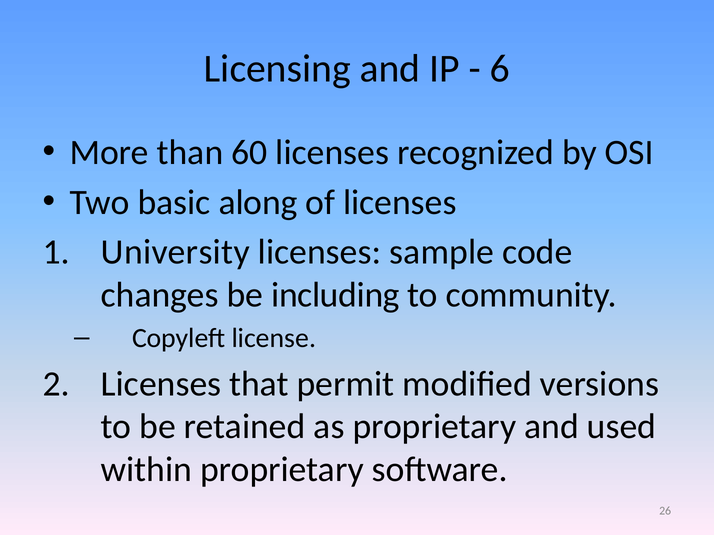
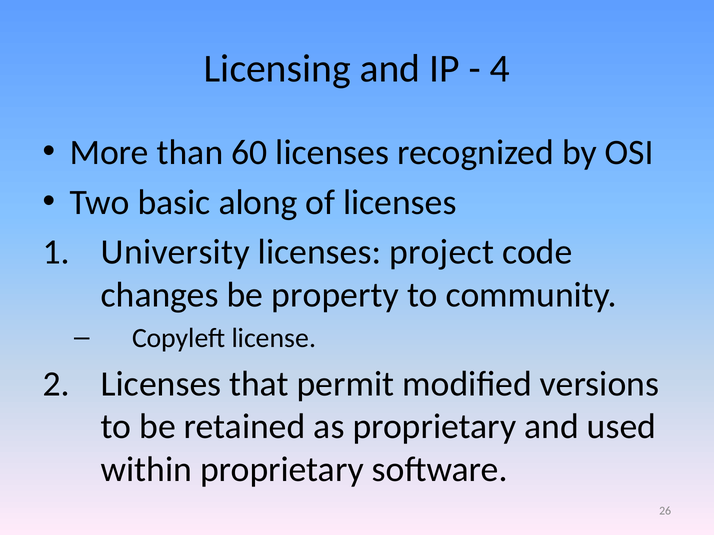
6: 6 -> 4
sample: sample -> project
including: including -> property
